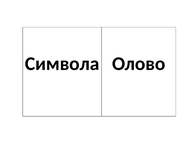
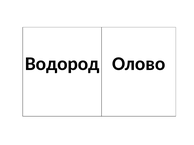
Символа: Символа -> Водород
